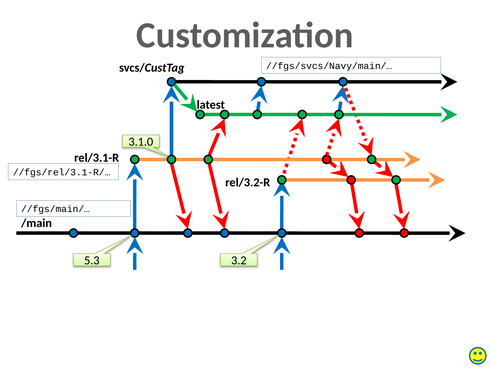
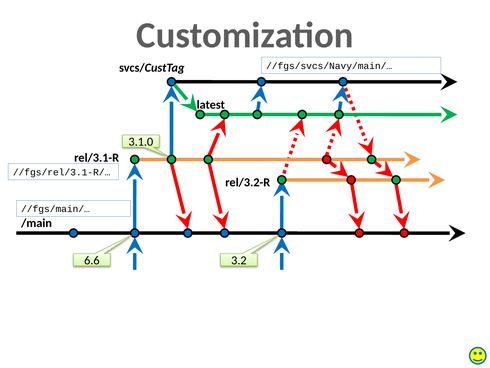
5.3: 5.3 -> 6.6
